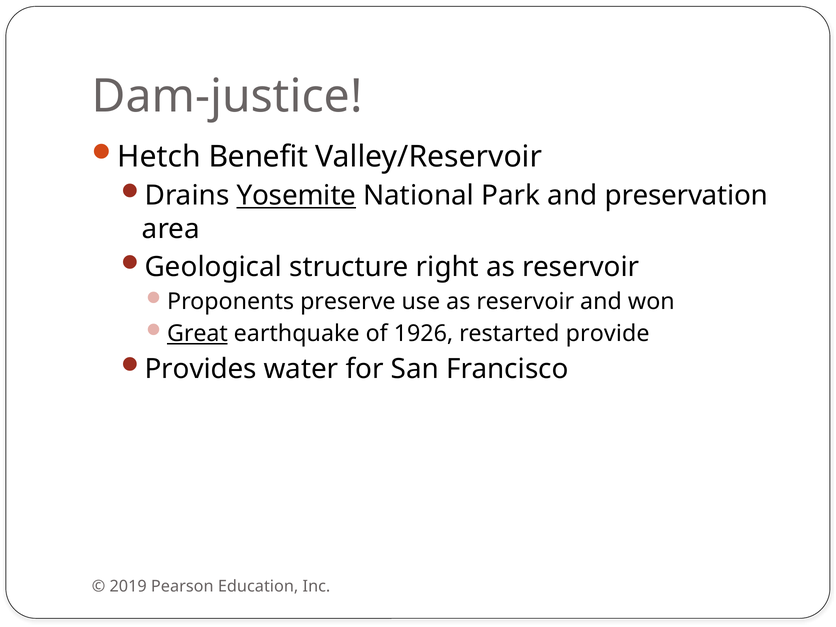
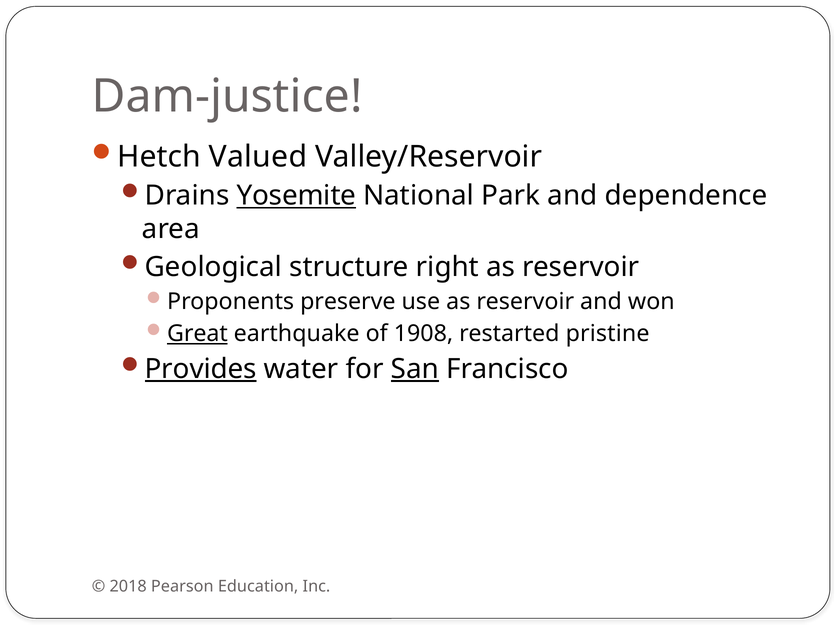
Benefit: Benefit -> Valued
preservation: preservation -> dependence
1926: 1926 -> 1908
provide: provide -> pristine
Provides underline: none -> present
San underline: none -> present
2019: 2019 -> 2018
